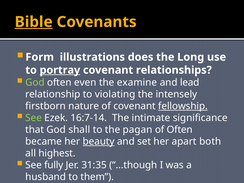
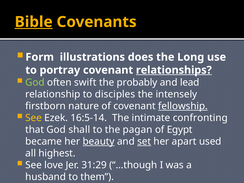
portray underline: present -> none
relationships underline: none -> present
even: even -> swift
examine: examine -> probably
violating: violating -> disciples
See at (34, 118) colour: light green -> yellow
16:7-14: 16:7-14 -> 16:5-14
significance: significance -> confronting
of Often: Often -> Egypt
set underline: none -> present
both: both -> used
fully: fully -> love
31:35: 31:35 -> 31:29
